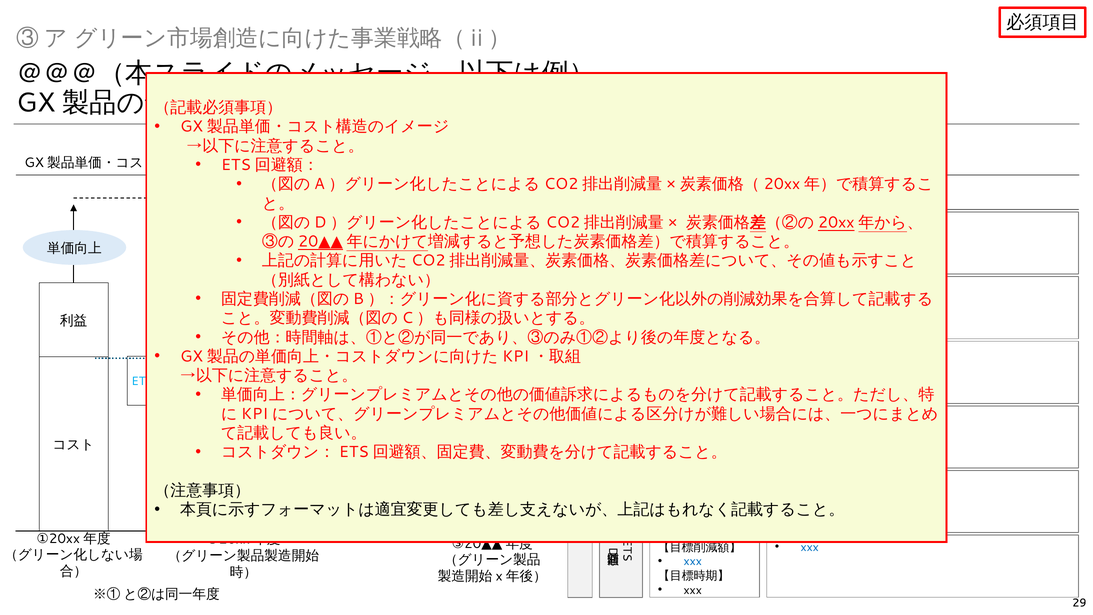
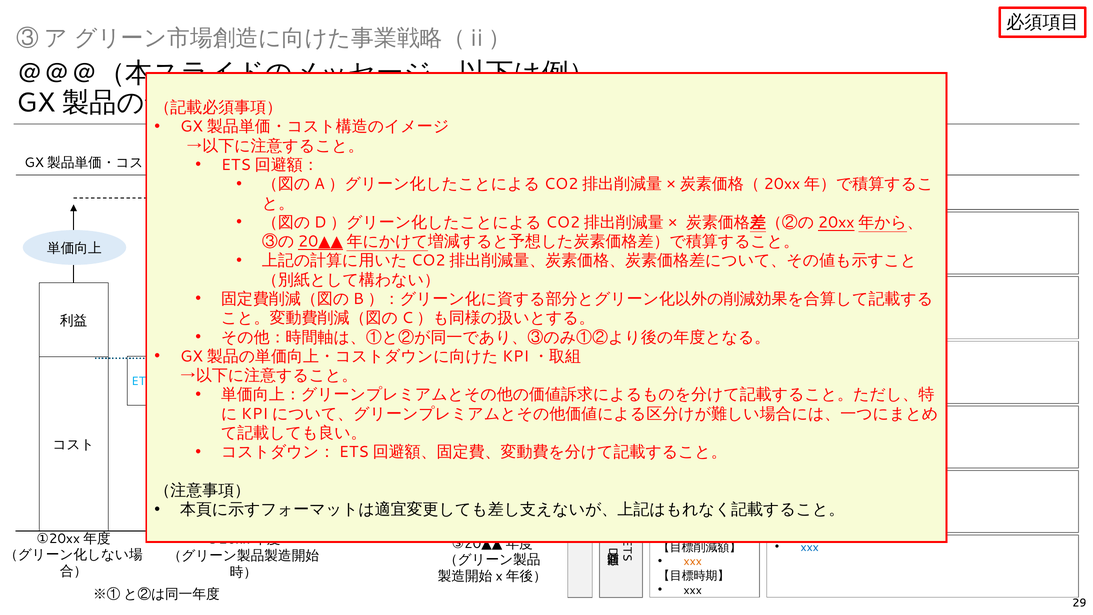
xxx at (693, 561) colour: blue -> orange
